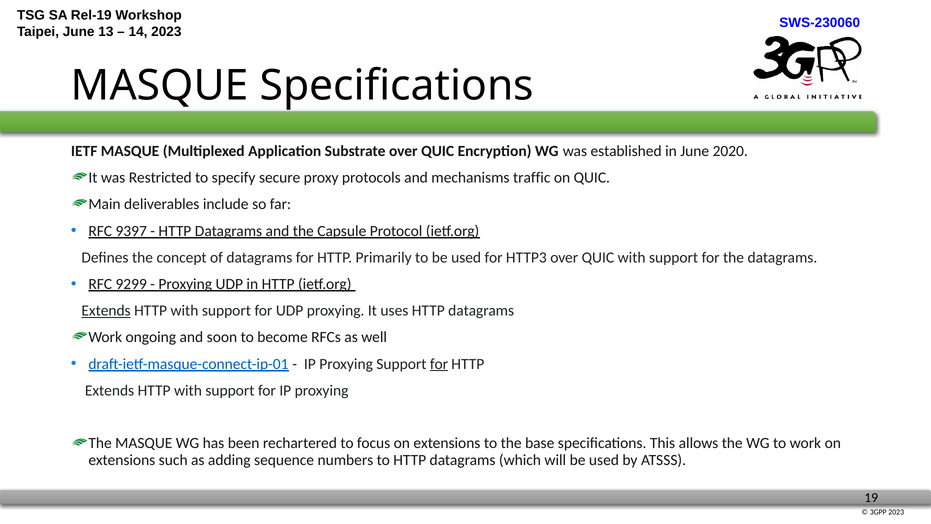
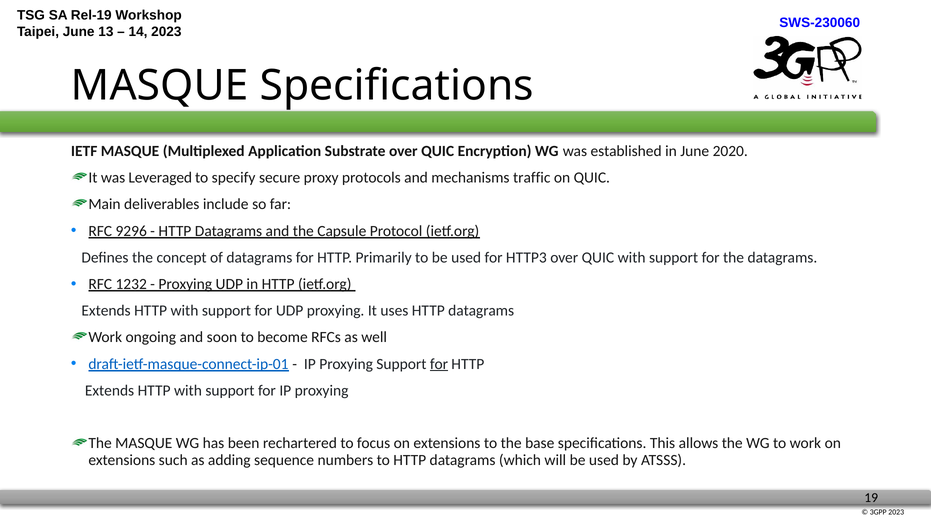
Restricted: Restricted -> Leveraged
9397: 9397 -> 9296
9299: 9299 -> 1232
Extends at (106, 310) underline: present -> none
